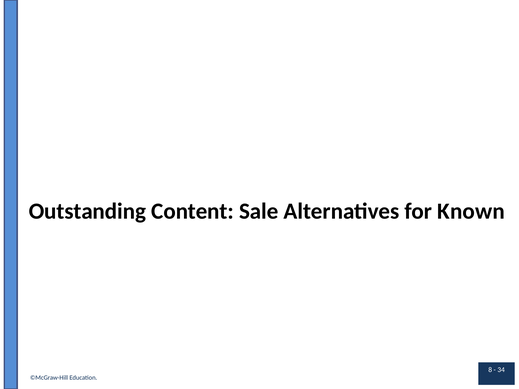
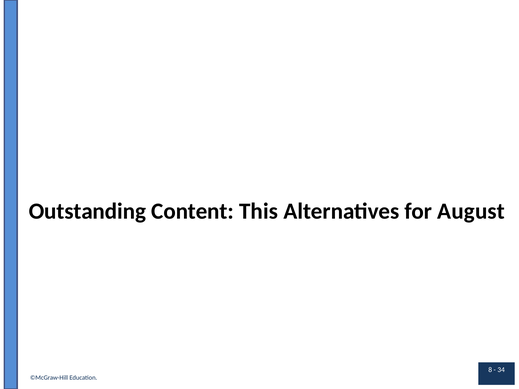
Sale: Sale -> This
Known: Known -> August
